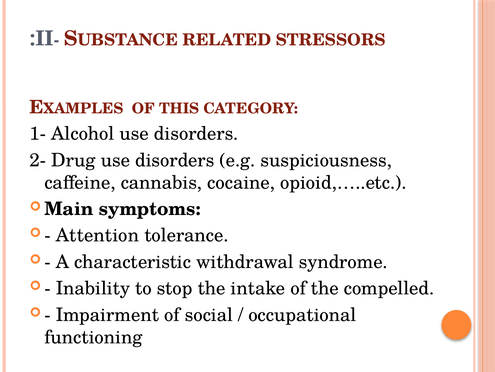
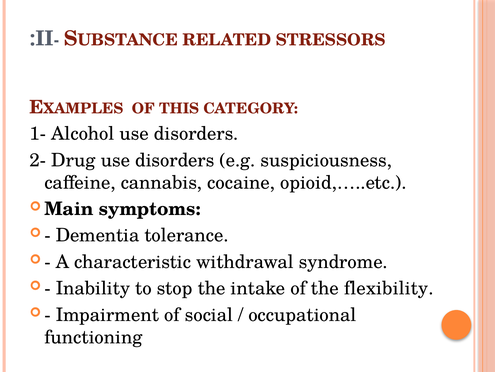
Attention: Attention -> Dementia
compelled: compelled -> flexibility
